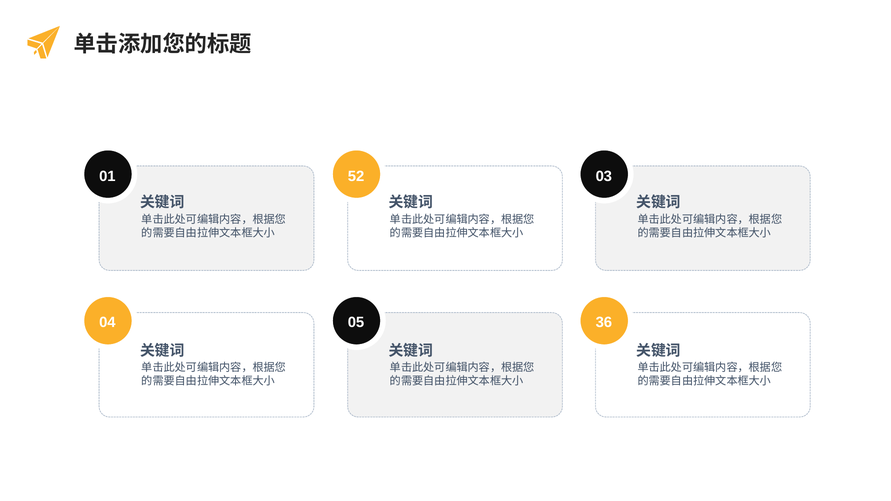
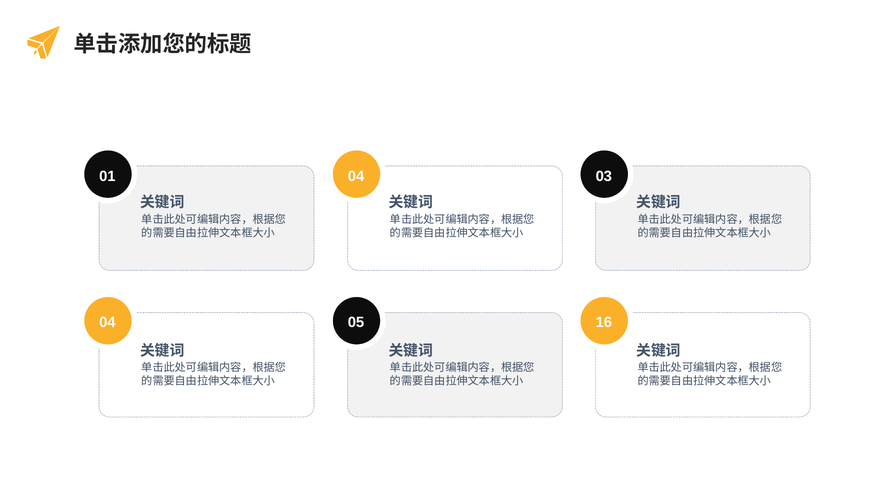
01 52: 52 -> 04
36: 36 -> 16
